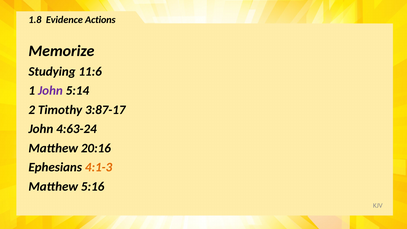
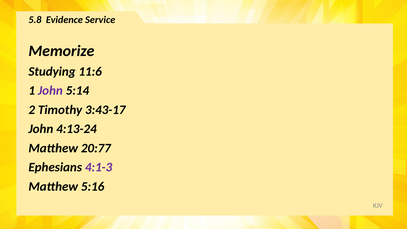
1.8: 1.8 -> 5.8
Actions: Actions -> Service
3:87-17: 3:87-17 -> 3:43-17
4:63-24: 4:63-24 -> 4:13-24
20:16: 20:16 -> 20:77
4:1-3 colour: orange -> purple
